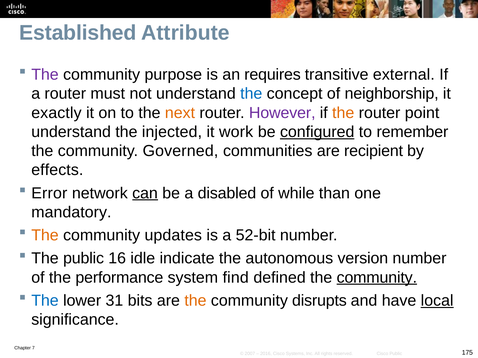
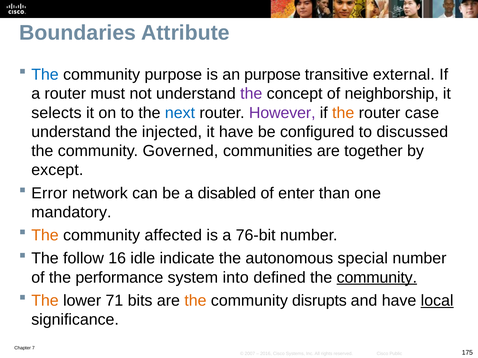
Established: Established -> Boundaries
The at (45, 75) colour: purple -> blue
an requires: requires -> purpose
the at (251, 94) colour: blue -> purple
exactly: exactly -> selects
next colour: orange -> blue
point: point -> case
it work: work -> have
configured underline: present -> none
remember: remember -> discussed
recipient: recipient -> together
effects: effects -> except
can underline: present -> none
while: while -> enter
updates: updates -> affected
52-bit: 52-bit -> 76-bit
The public: public -> follow
version: version -> special
find: find -> into
The at (45, 301) colour: blue -> orange
31: 31 -> 71
